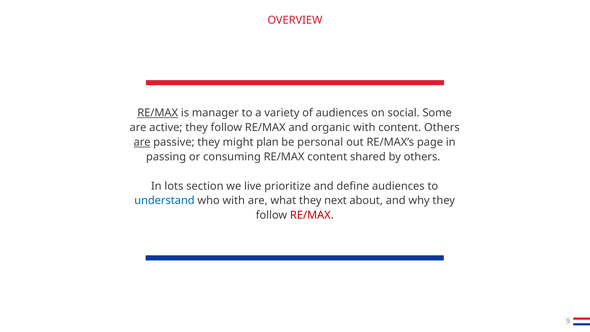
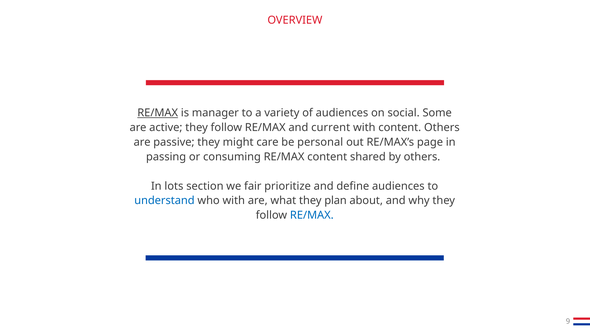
organic: organic -> current
are at (142, 142) underline: present -> none
plan: plan -> care
live: live -> fair
next: next -> plan
RE/MAX at (312, 215) colour: red -> blue
